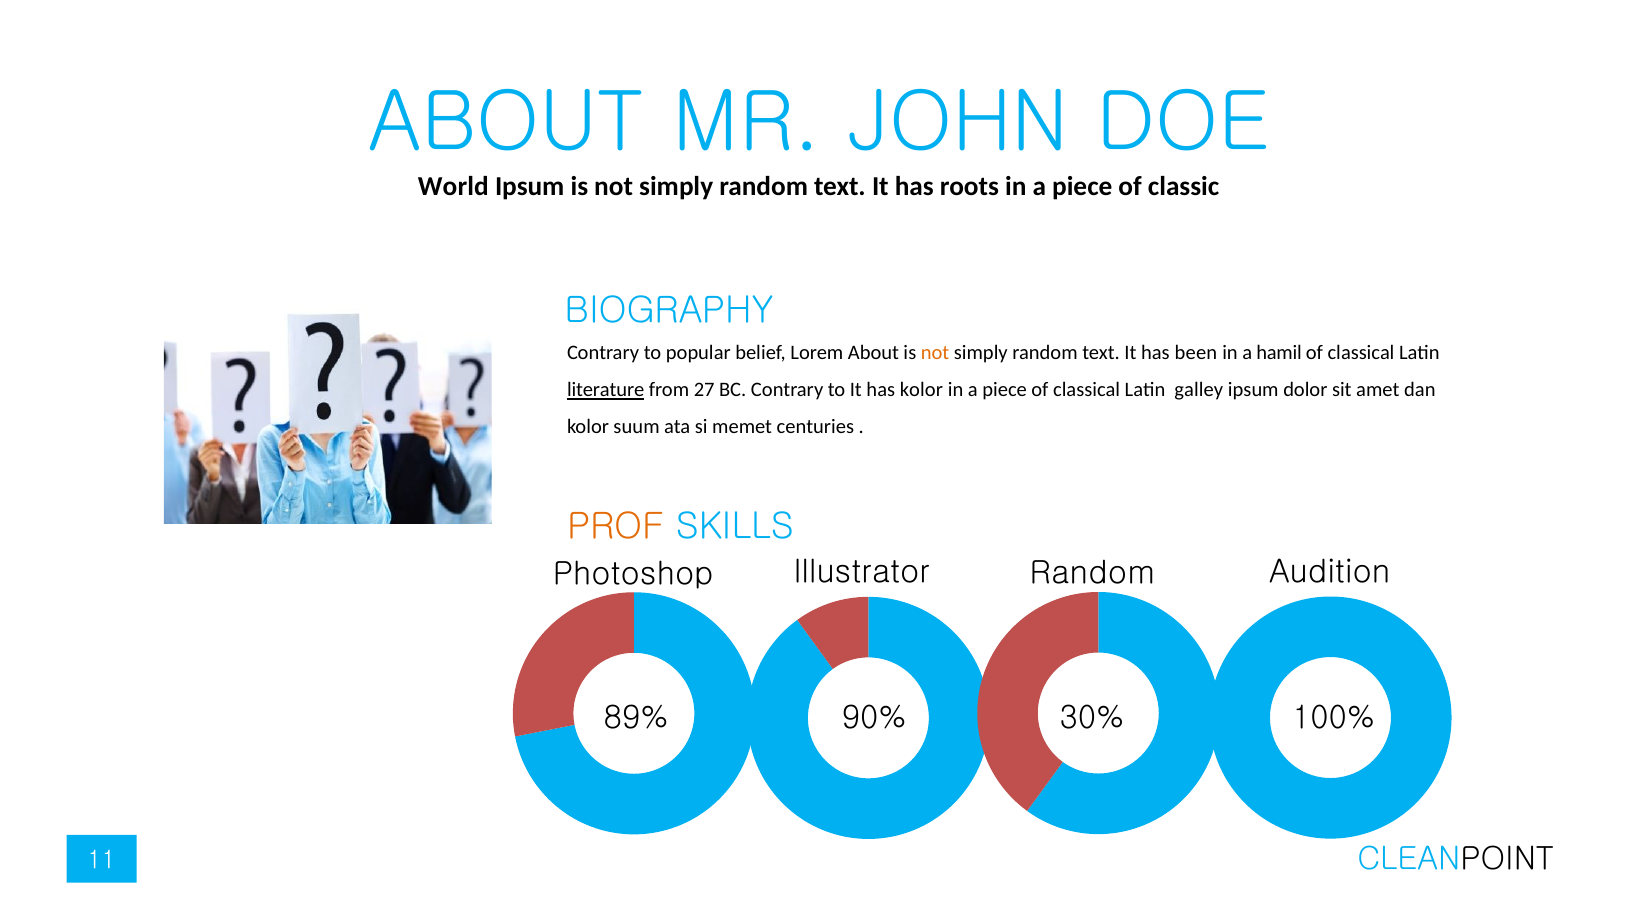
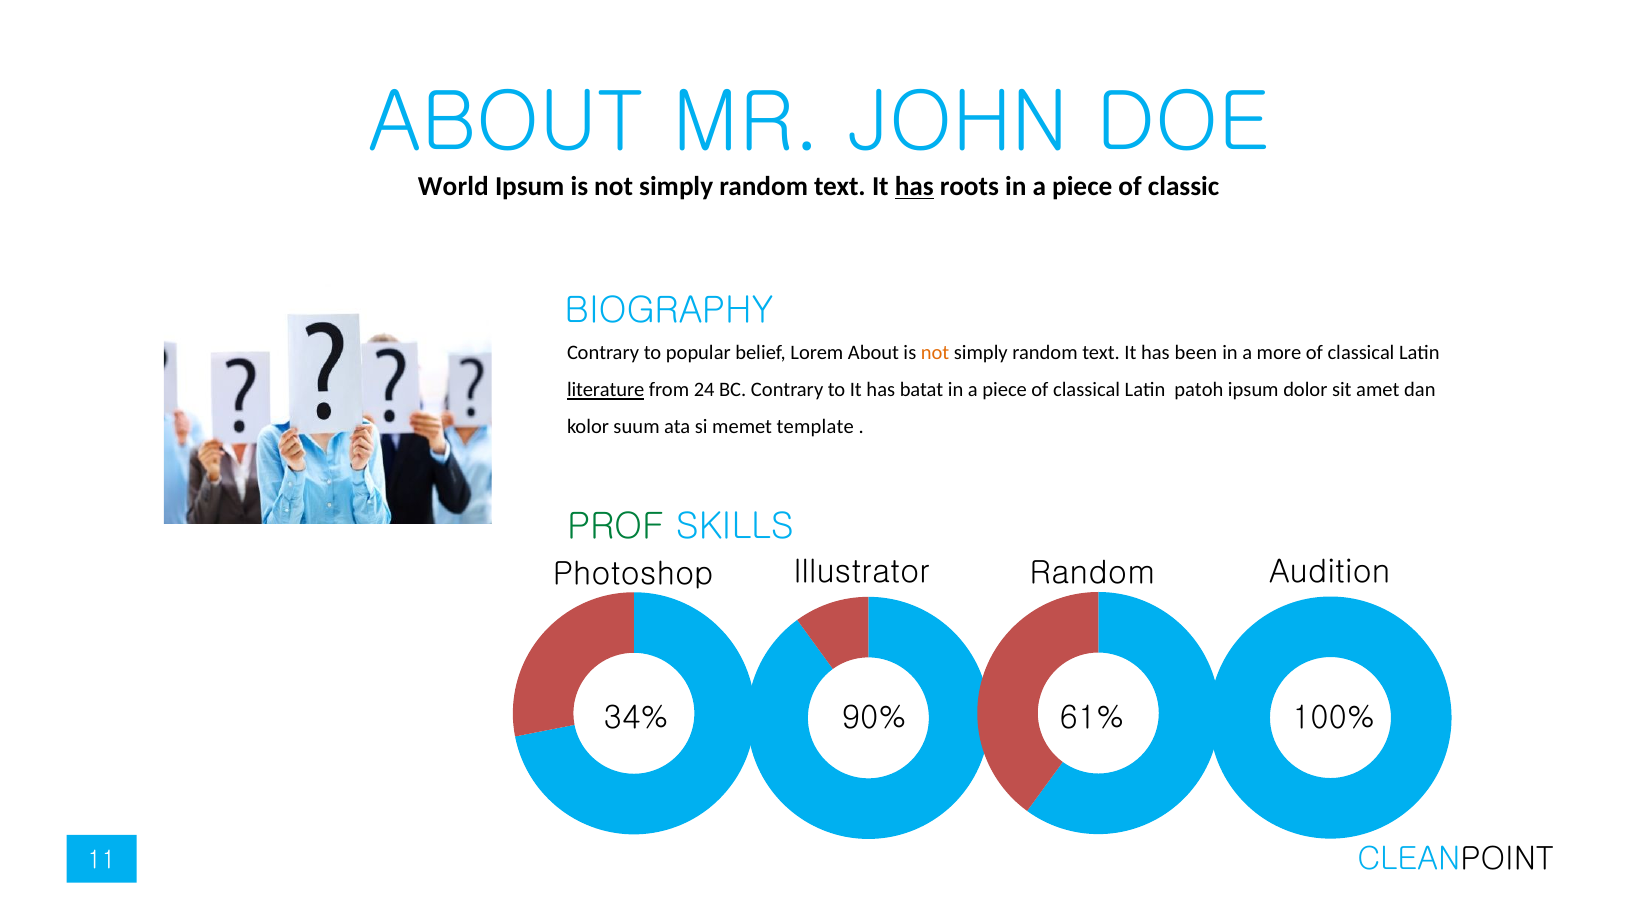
has at (914, 187) underline: none -> present
hamil: hamil -> more
27: 27 -> 24
has kolor: kolor -> batat
galley: galley -> patoh
centuries: centuries -> template
PROF colour: orange -> green
89%: 89% -> 34%
30%: 30% -> 61%
